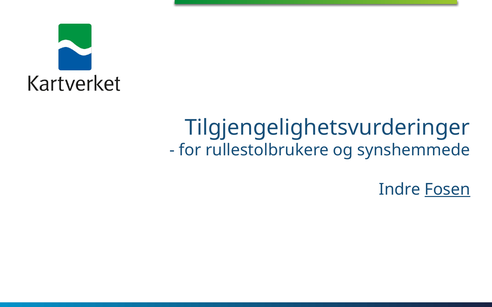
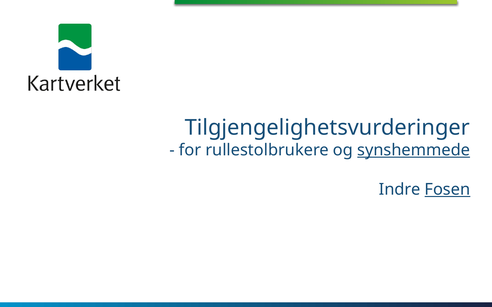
synshemmede underline: none -> present
